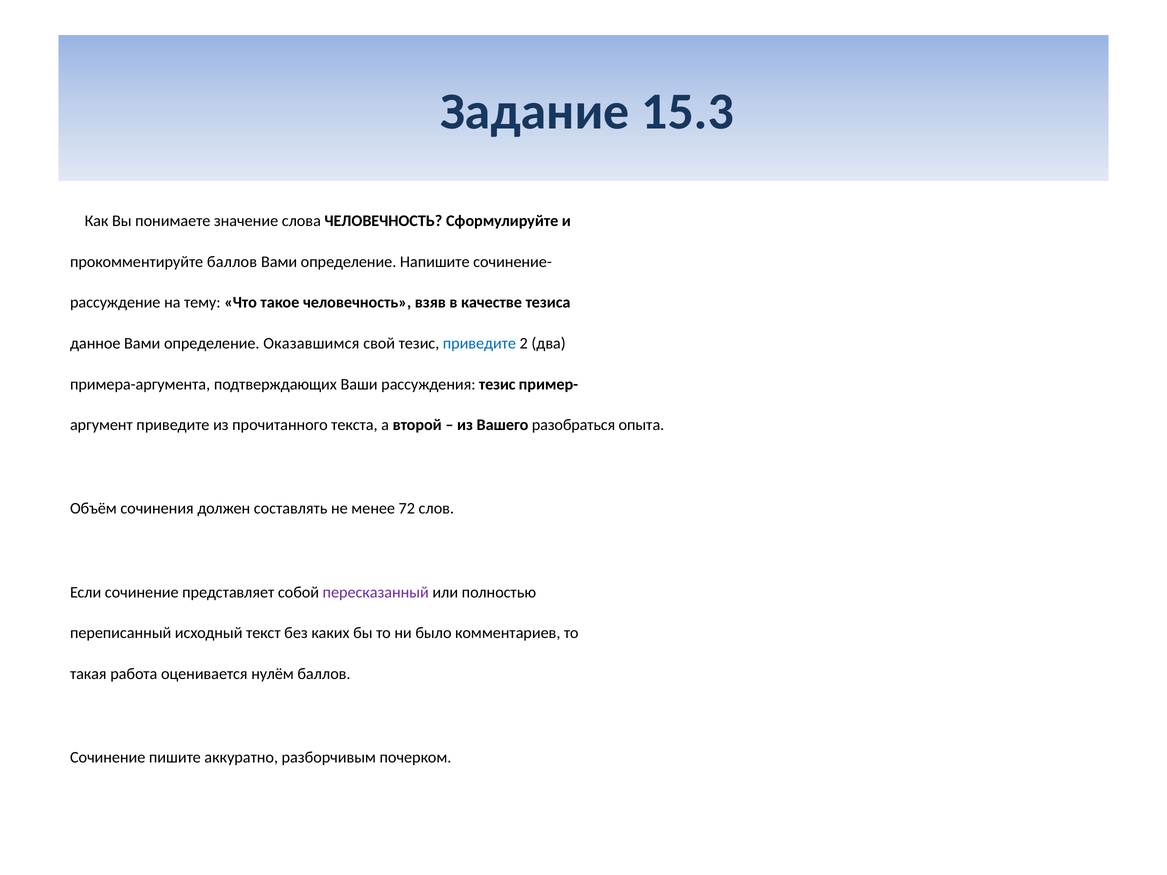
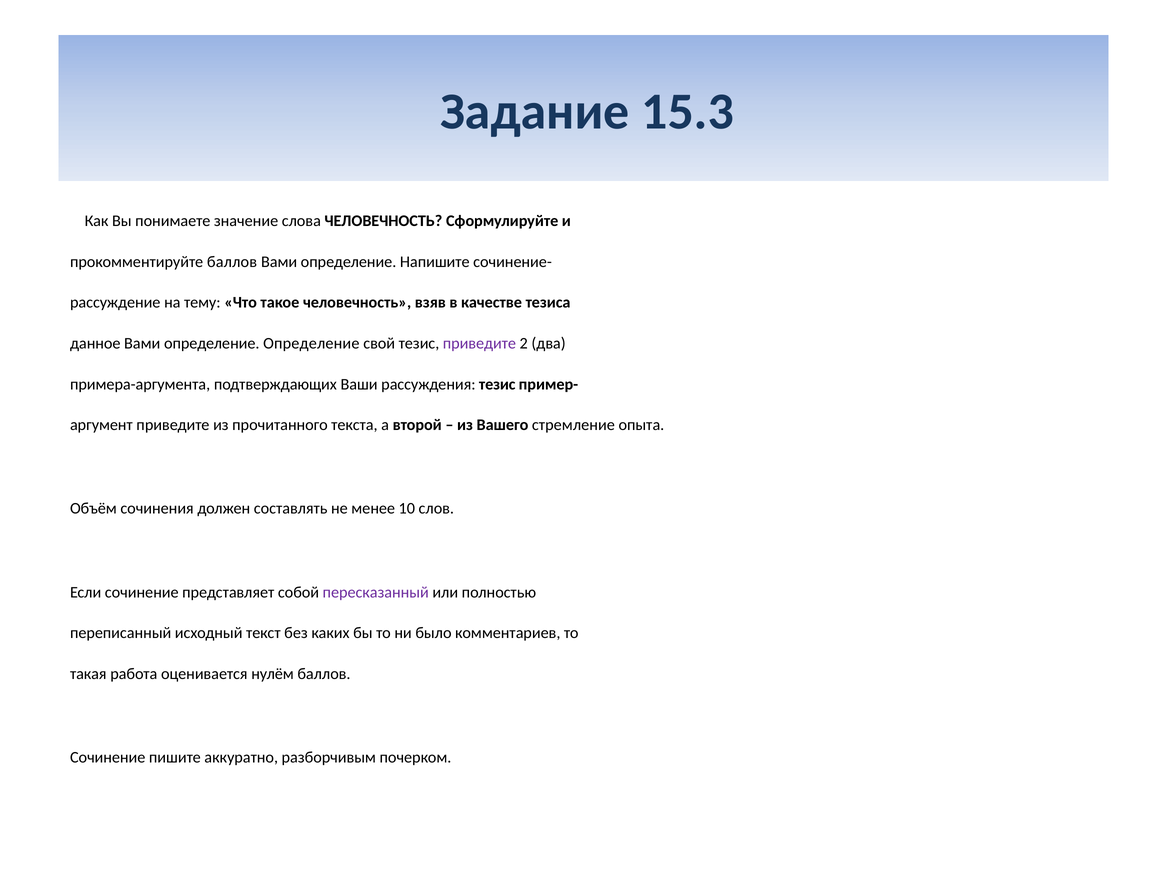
определение Оказавшимся: Оказавшимся -> Определение
приведите at (479, 343) colour: blue -> purple
разобраться: разобраться -> стремление
72: 72 -> 10
